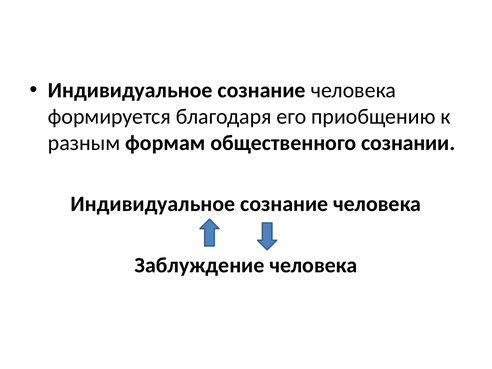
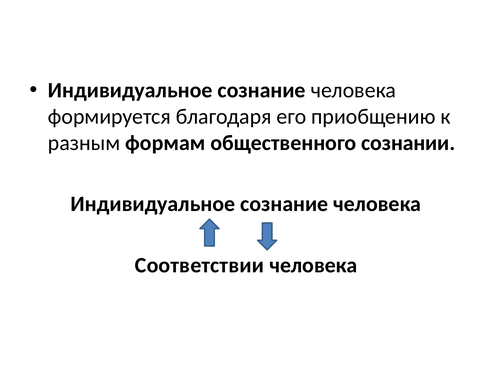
Заблуждение: Заблуждение -> Соответствии
